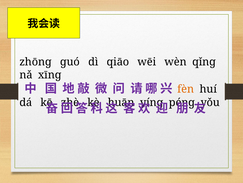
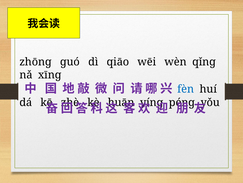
fèn colour: orange -> blue
